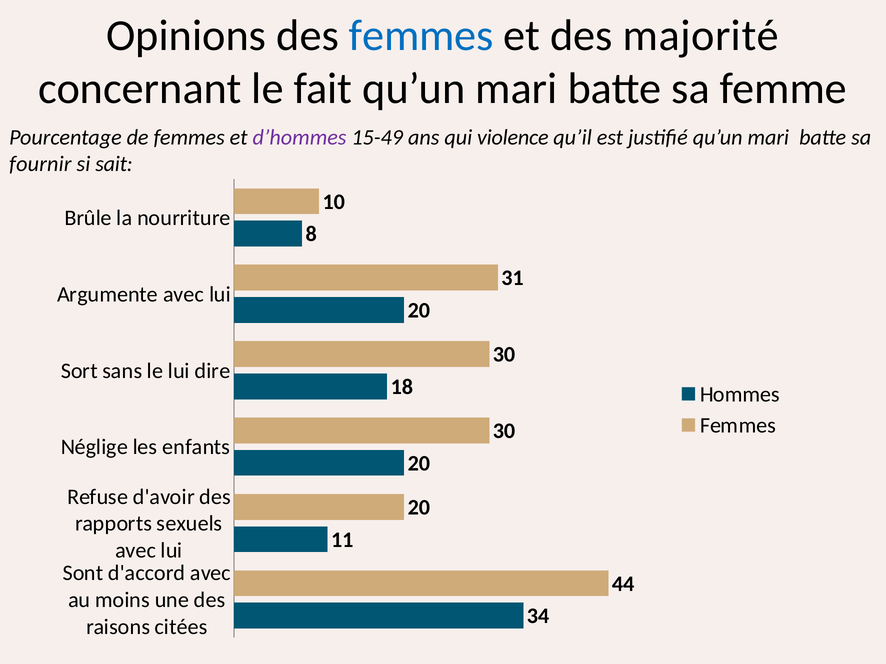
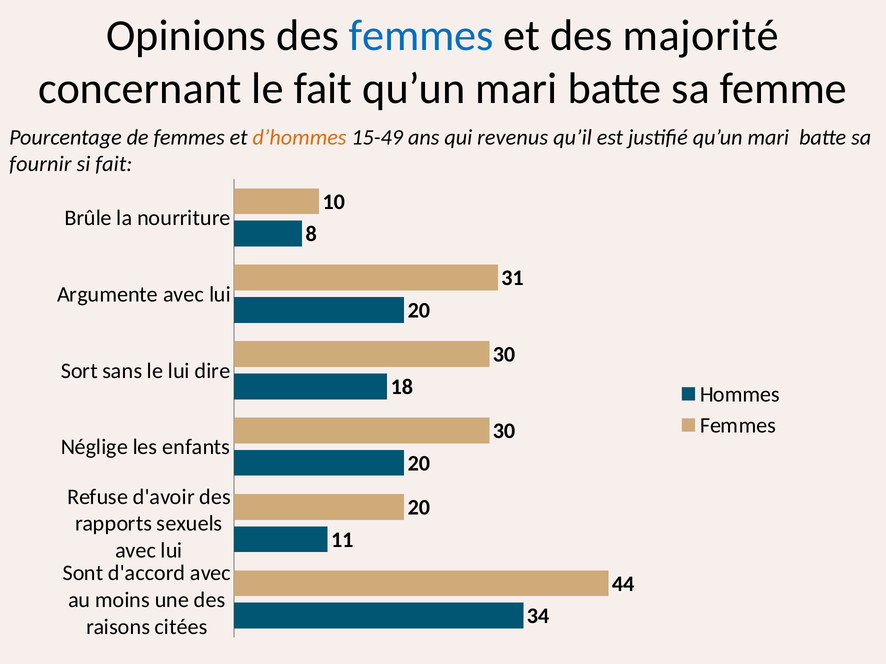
d’hommes colour: purple -> orange
violence: violence -> revenus
si sait: sait -> fait
